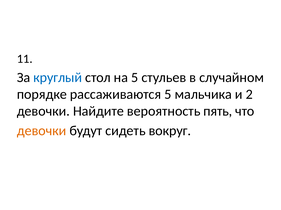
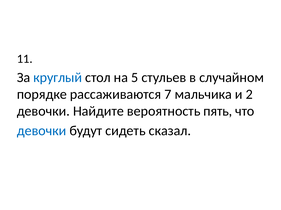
рассаживаются 5: 5 -> 7
девочки at (42, 131) colour: orange -> blue
вокруг: вокруг -> сказал
